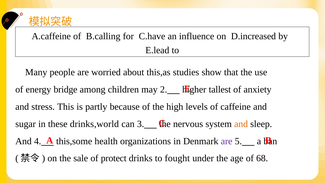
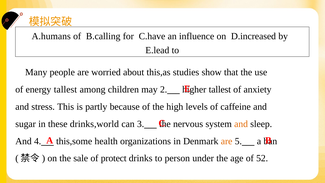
A.caffeine: A.caffeine -> A.humans
energy bridge: bridge -> tallest
are at (227, 141) colour: purple -> orange
fought: fought -> person
68: 68 -> 52
